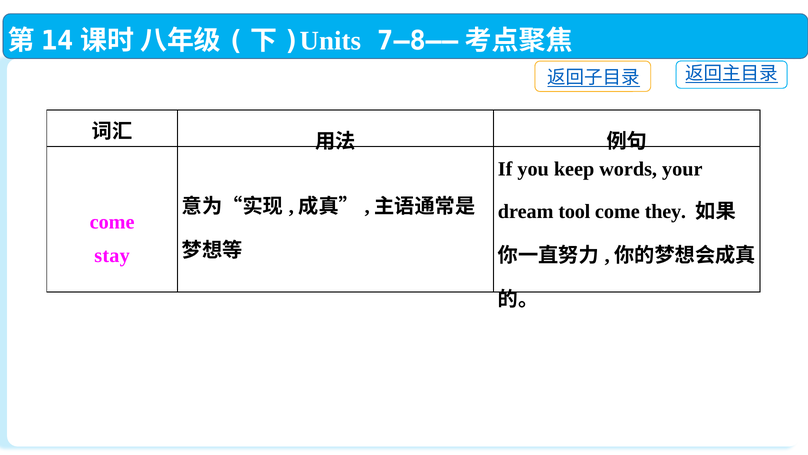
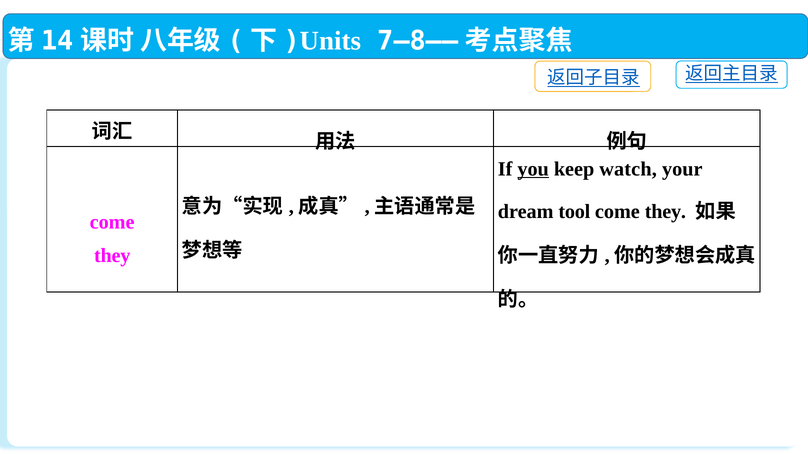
you underline: none -> present
words: words -> watch
stay at (112, 255): stay -> they
